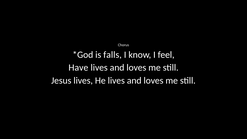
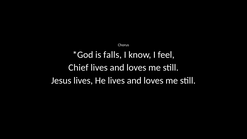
Have: Have -> Chief
